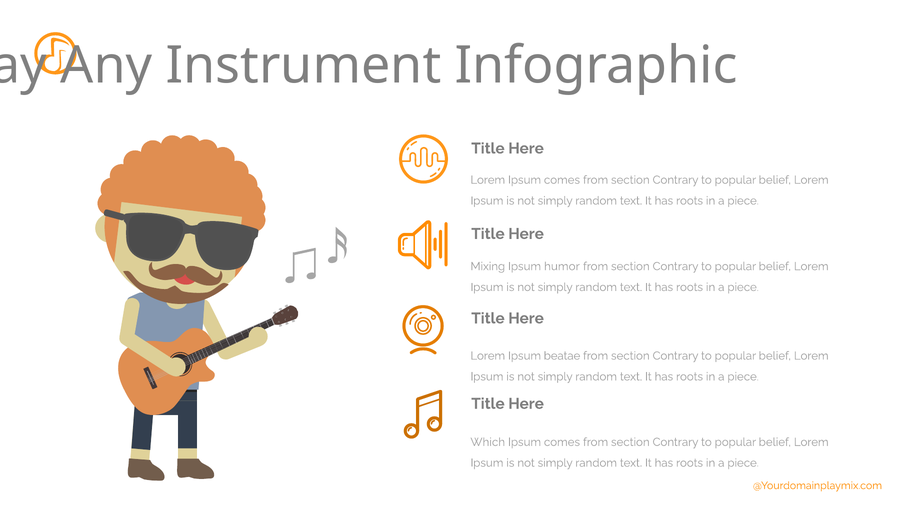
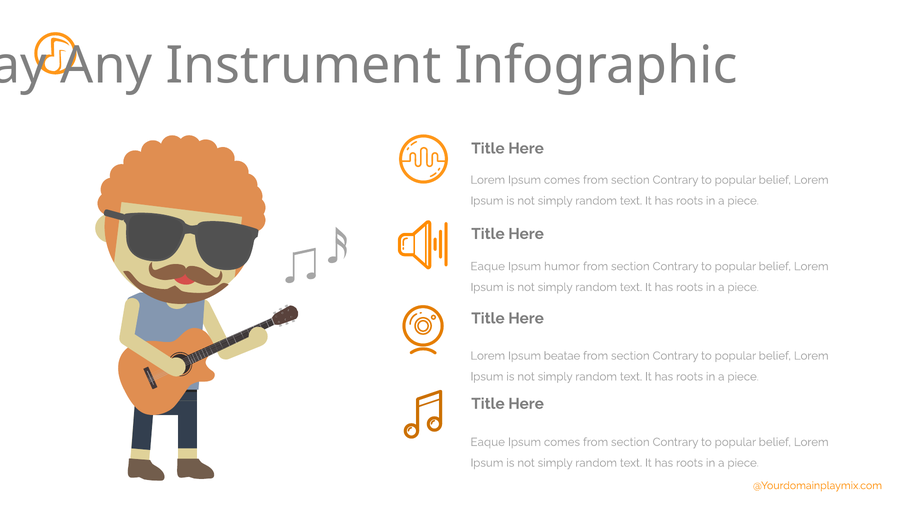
Mixing at (488, 266): Mixing -> Eaque
Which at (488, 442): Which -> Eaque
